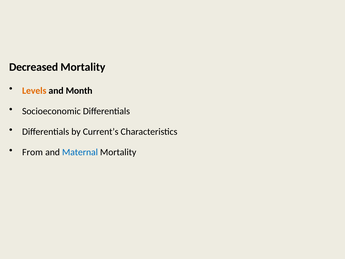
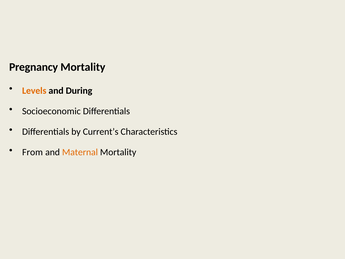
Decreased: Decreased -> Pregnancy
Month: Month -> During
Maternal colour: blue -> orange
